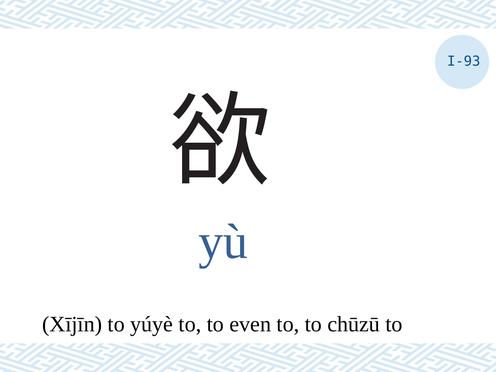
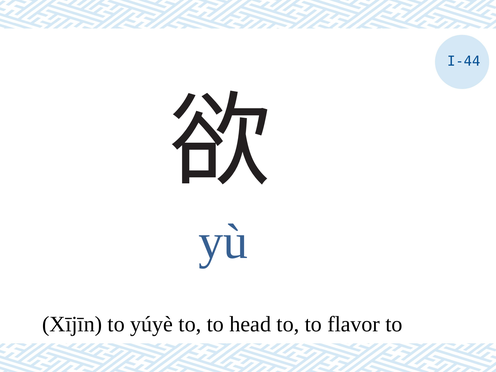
I-93: I-93 -> I-44
even: even -> head
chūzū: chūzū -> flavor
